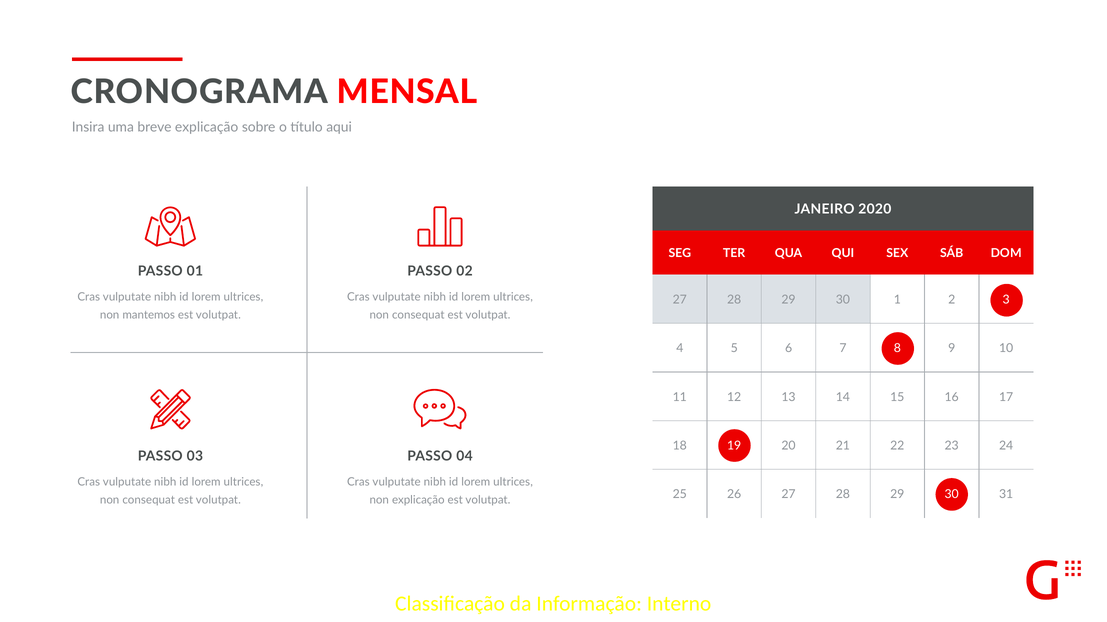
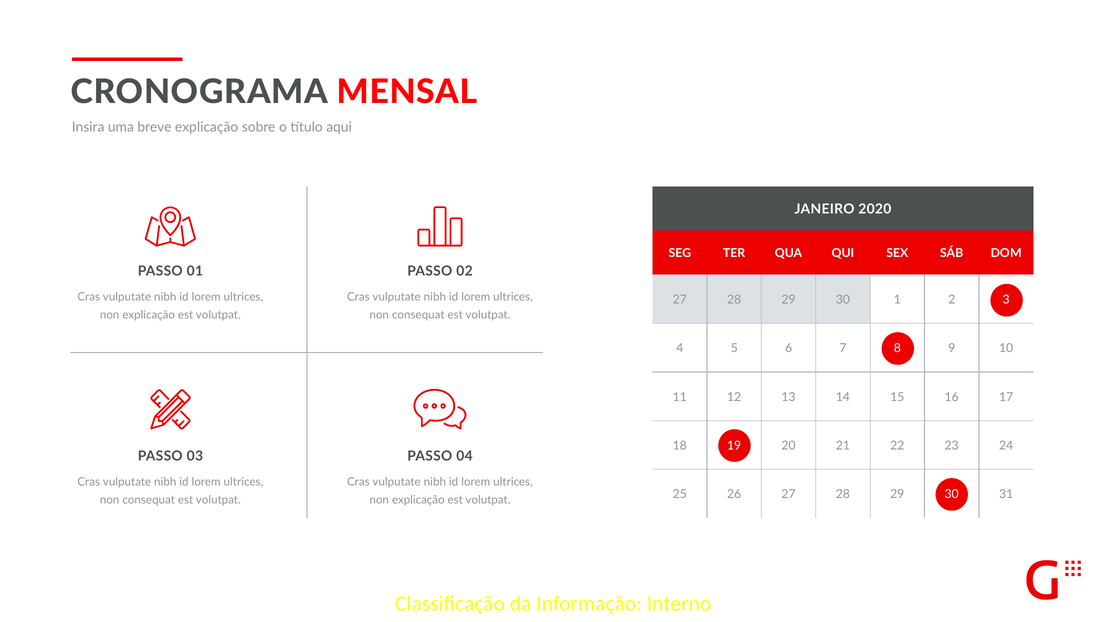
mantemos at (149, 315): mantemos -> explicação
